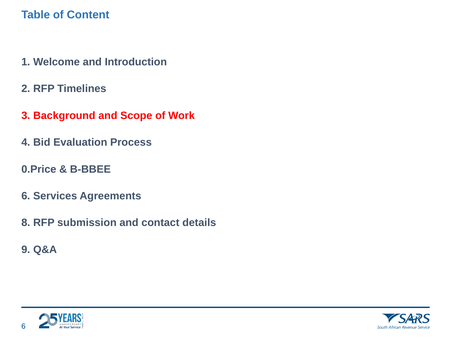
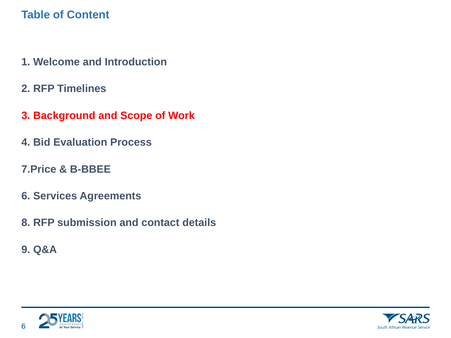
0.Price: 0.Price -> 7.Price
